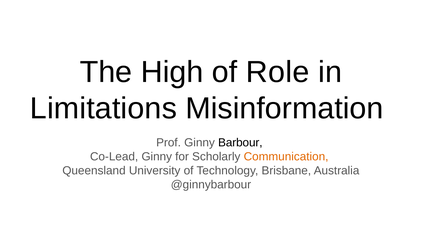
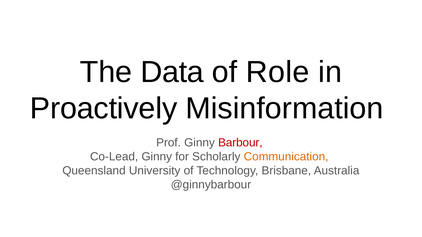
High: High -> Data
Limitations: Limitations -> Proactively
Barbour colour: black -> red
